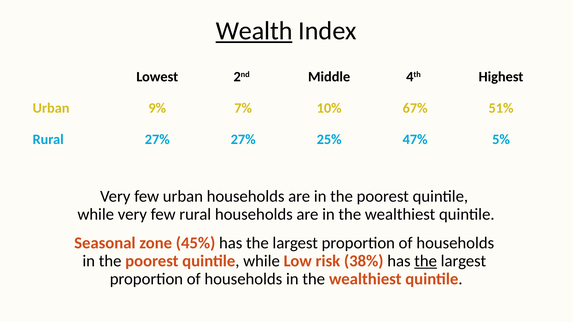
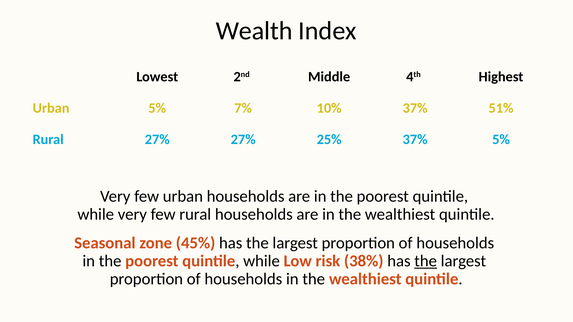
Wealth underline: present -> none
Urban 9%: 9% -> 5%
10% 67%: 67% -> 37%
25% 47%: 47% -> 37%
